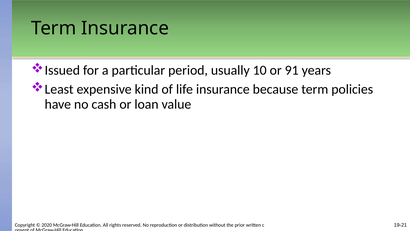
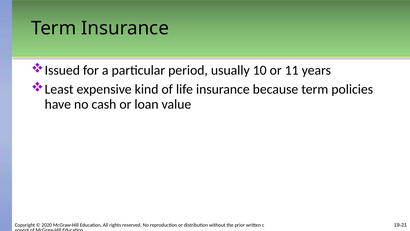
91: 91 -> 11
